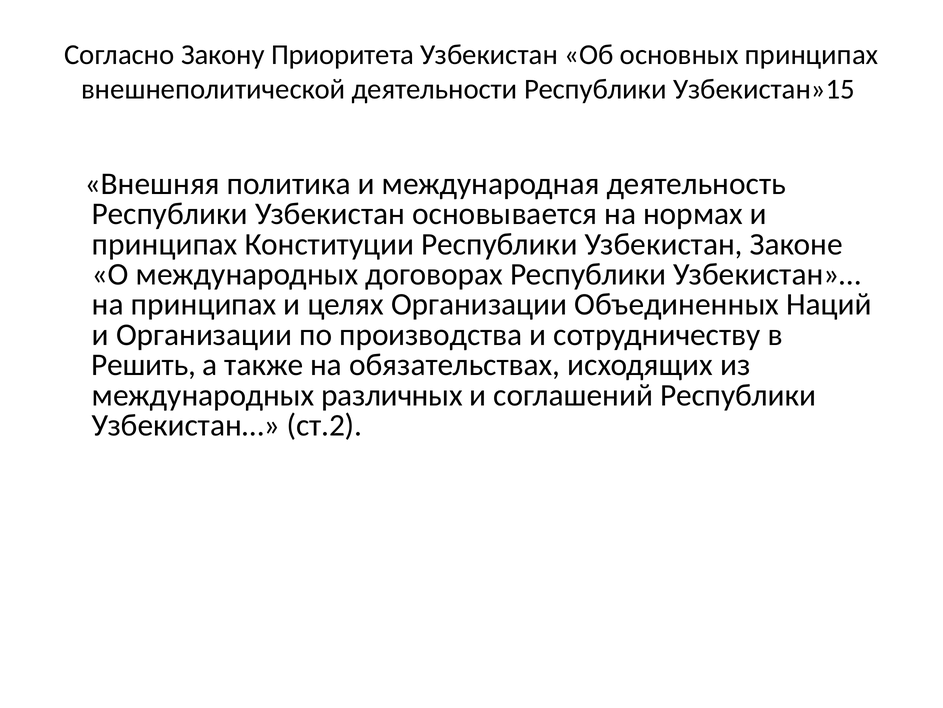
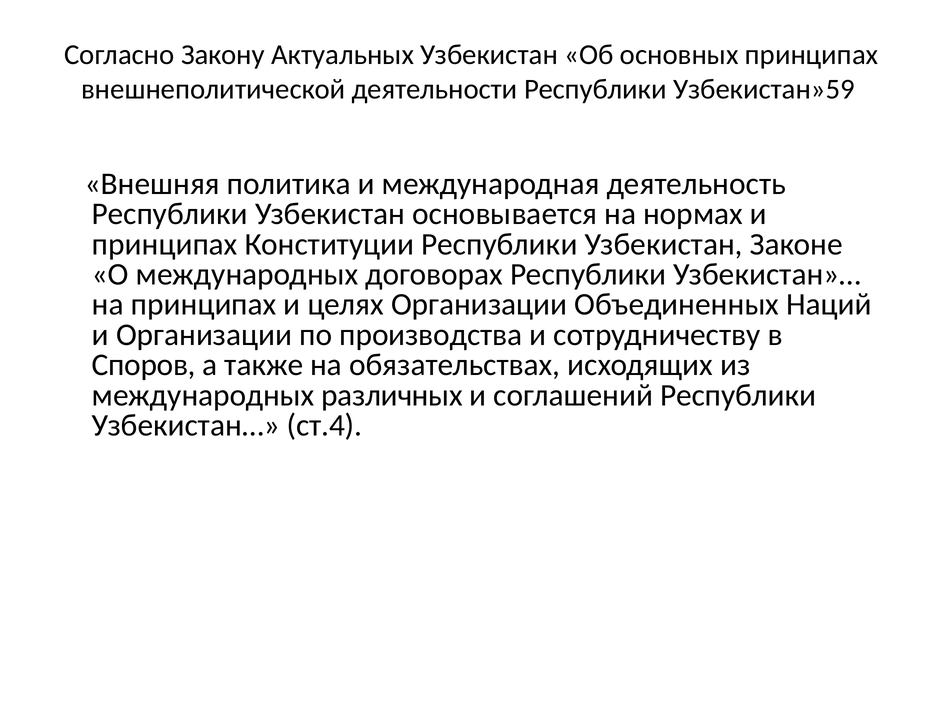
Приоритета: Приоритета -> Актуальных
Узбекистан»15: Узбекистан»15 -> Узбекистан»59
Решить: Решить -> Споров
ст.2: ст.2 -> ст.4
